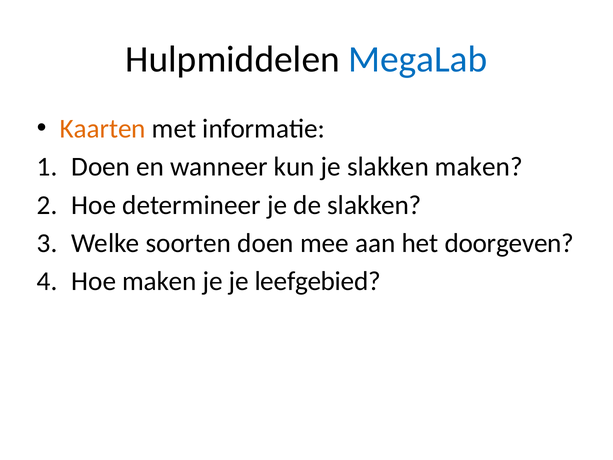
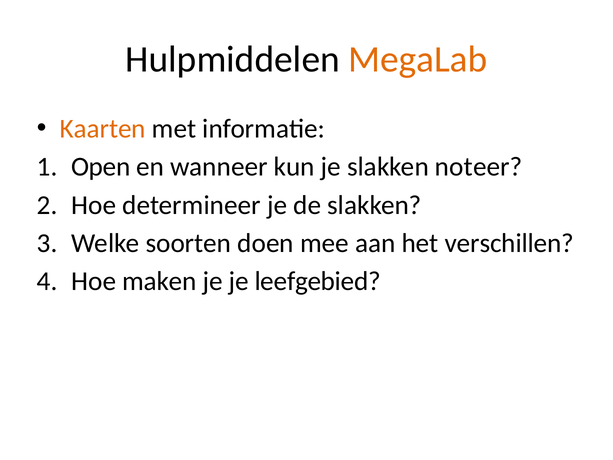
MegaLab colour: blue -> orange
Doen at (101, 167): Doen -> Open
slakken maken: maken -> noteer
doorgeven: doorgeven -> verschillen
